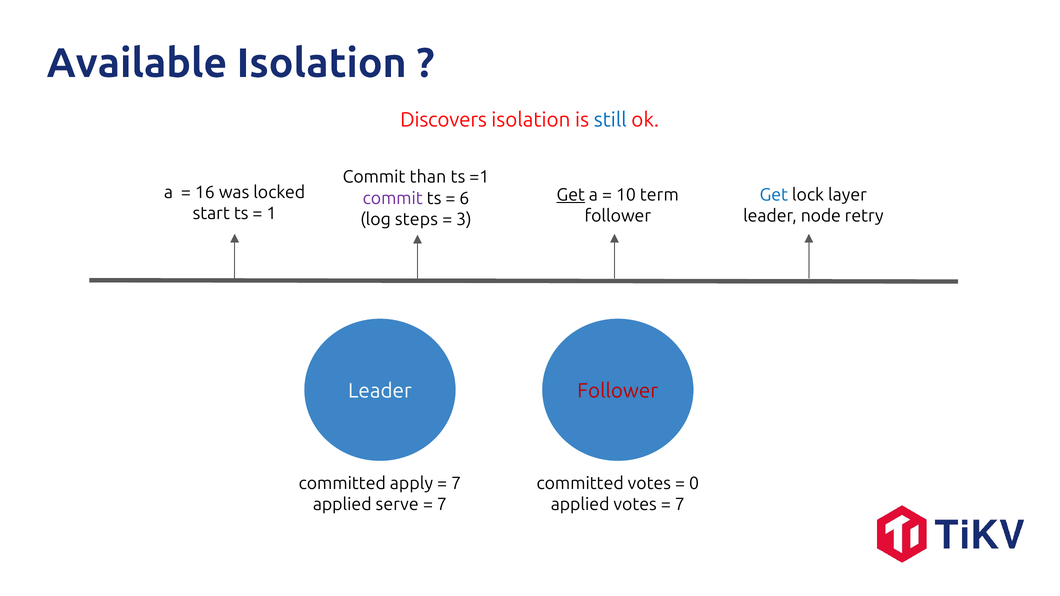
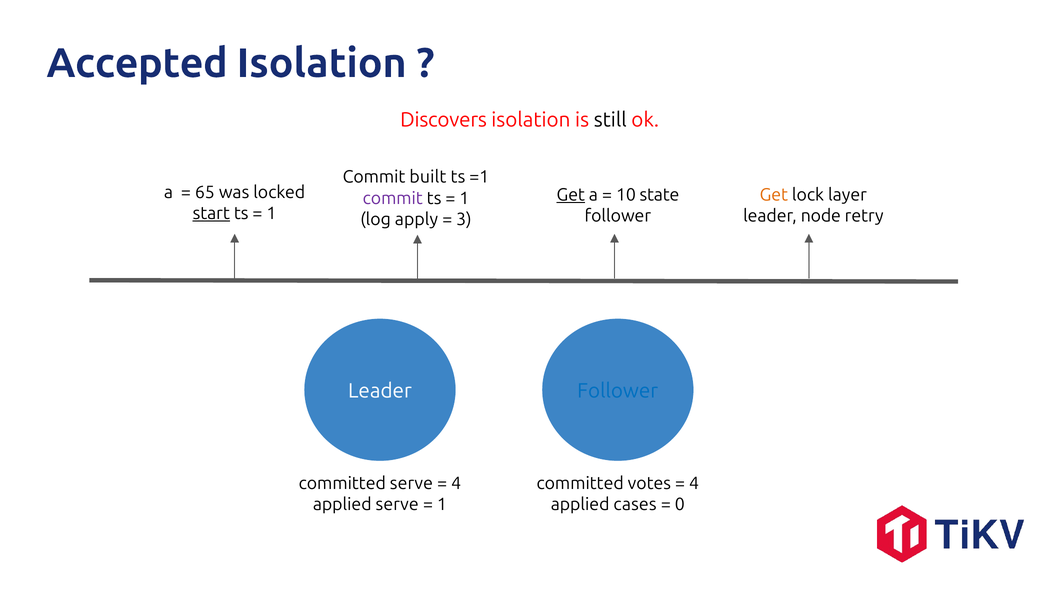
Available: Available -> Accepted
still colour: blue -> black
than: than -> built
16: 16 -> 65
term: term -> state
Get at (774, 195) colour: blue -> orange
6 at (464, 198): 6 -> 1
start underline: none -> present
steps: steps -> apply
Follower at (618, 391) colour: red -> blue
committed apply: apply -> serve
7 at (456, 484): 7 -> 4
0 at (694, 484): 0 -> 4
7 at (442, 505): 7 -> 1
applied votes: votes -> cases
7 at (680, 505): 7 -> 0
